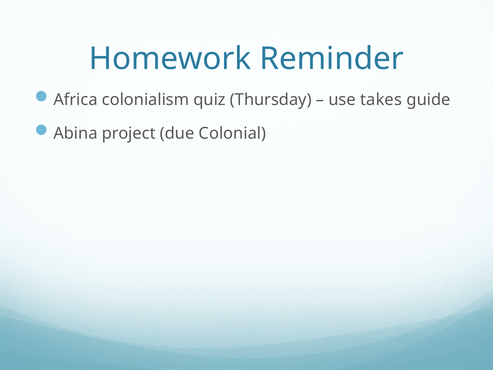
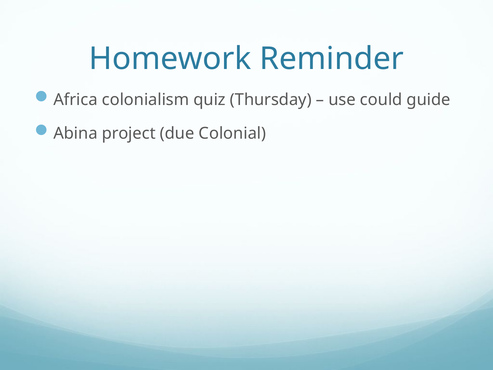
takes: takes -> could
